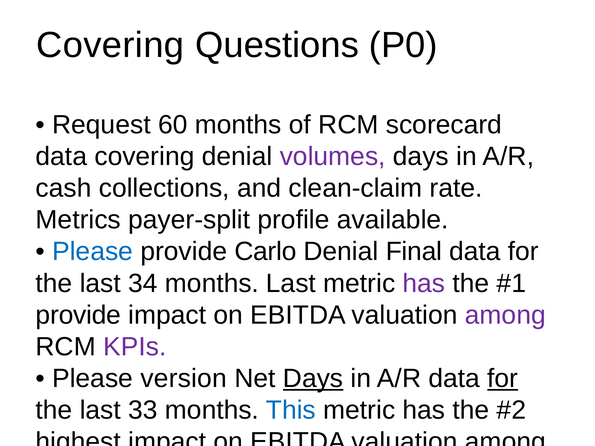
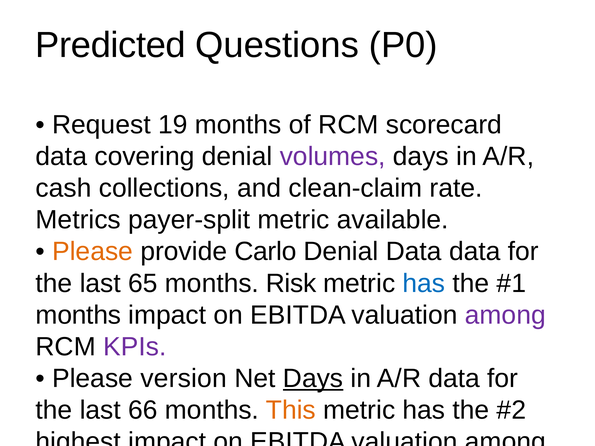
Covering at (110, 45): Covering -> Predicted
60: 60 -> 19
payer-split profile: profile -> metric
Please at (93, 252) colour: blue -> orange
Denial Final: Final -> Data
34: 34 -> 65
months Last: Last -> Risk
has at (424, 283) colour: purple -> blue
provide at (78, 315): provide -> months
for at (503, 379) underline: present -> none
33: 33 -> 66
This at (291, 410) colour: blue -> orange
